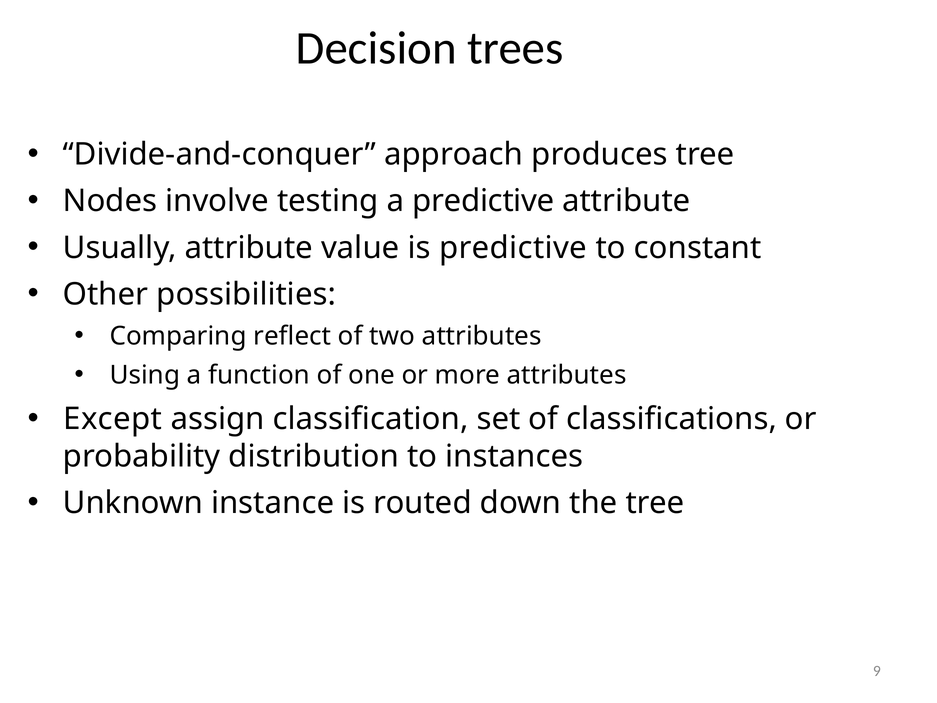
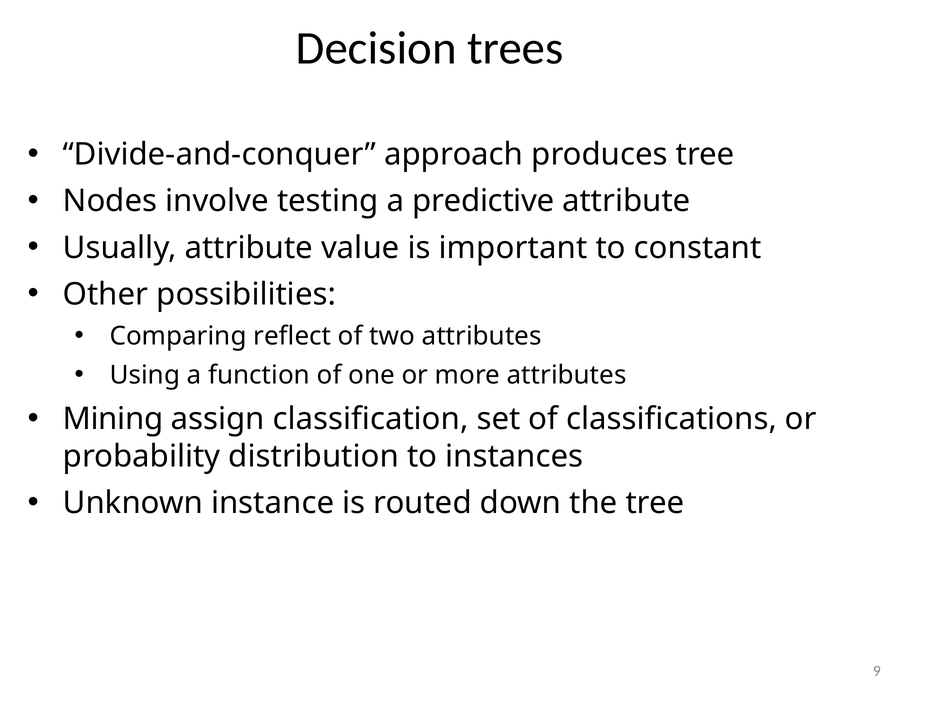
is predictive: predictive -> important
Except: Except -> Mining
